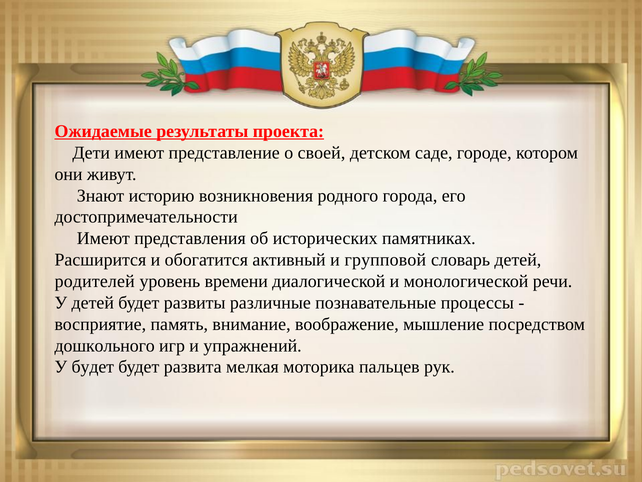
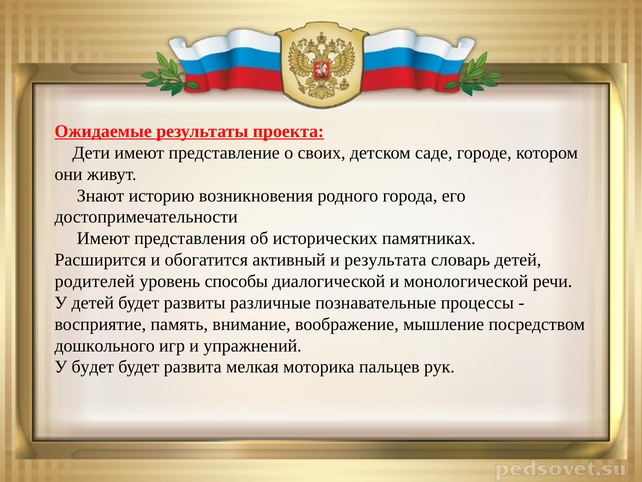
своей: своей -> своих
групповой: групповой -> результата
времени: времени -> способы
